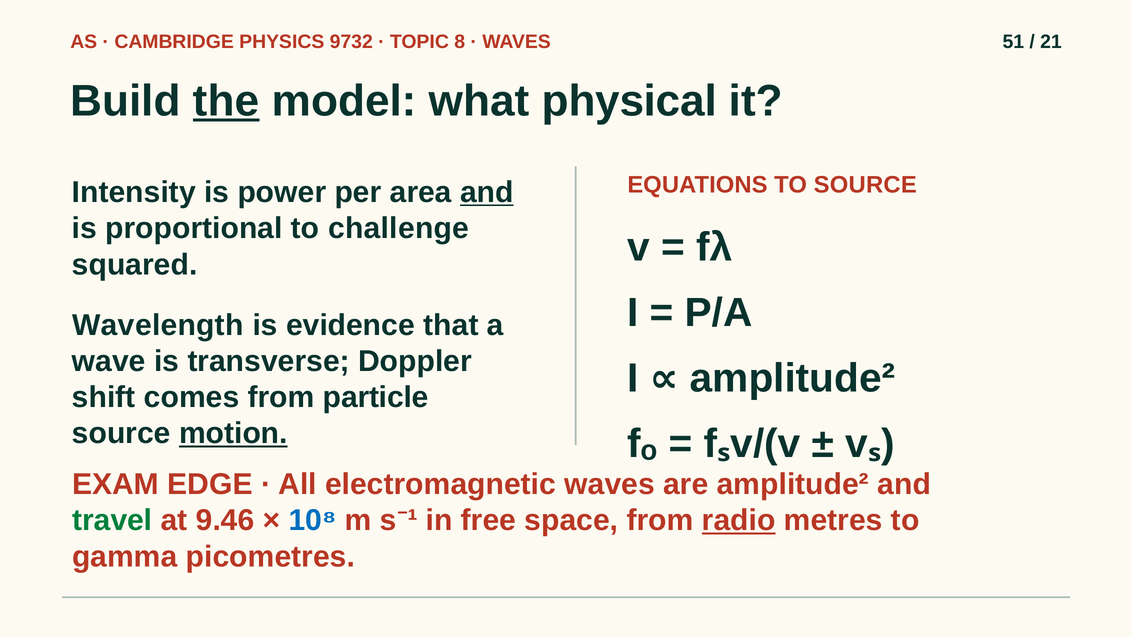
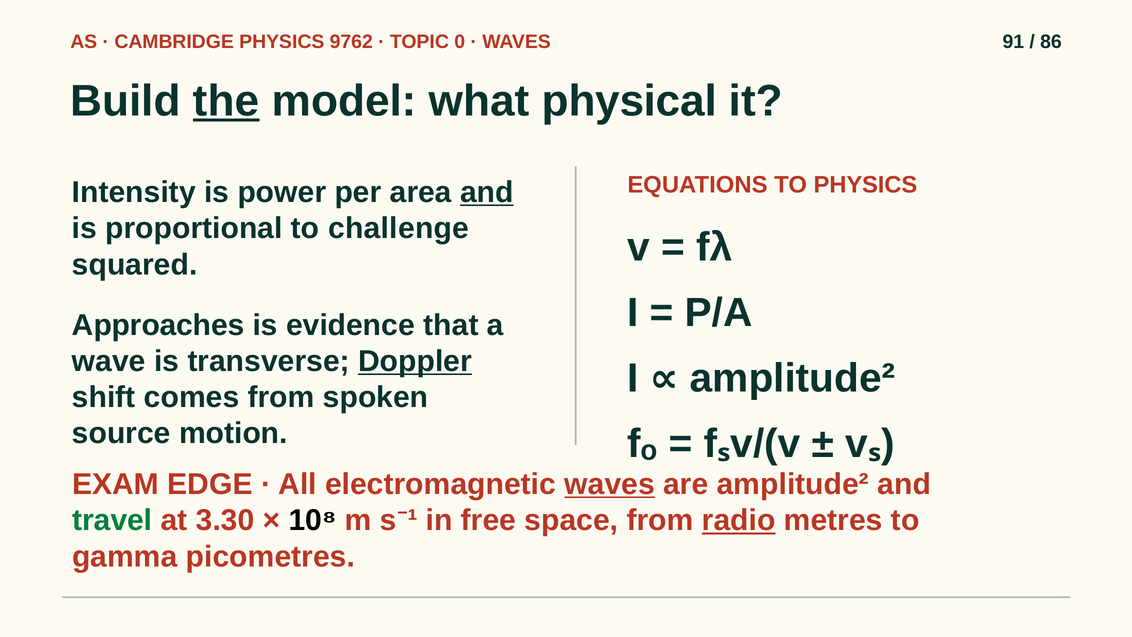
9732: 9732 -> 9762
8: 8 -> 0
51: 51 -> 91
21: 21 -> 86
TO SOURCE: SOURCE -> PHYSICS
Wavelength: Wavelength -> Approaches
Doppler underline: none -> present
particle: particle -> spoken
motion underline: present -> none
waves at (610, 484) underline: none -> present
9.46: 9.46 -> 3.30
10⁸ colour: blue -> black
